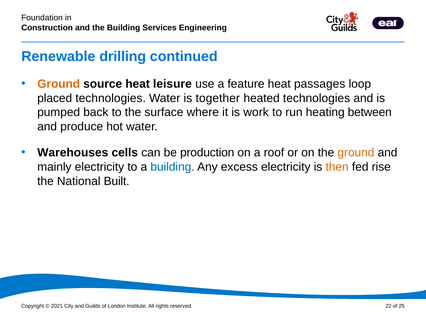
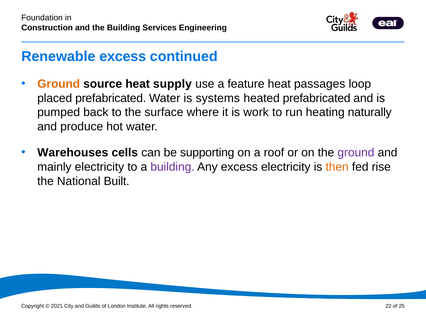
Renewable drilling: drilling -> excess
leisure: leisure -> supply
placed technologies: technologies -> prefabricated
together: together -> systems
heated technologies: technologies -> prefabricated
between: between -> naturally
production: production -> supporting
ground at (356, 152) colour: orange -> purple
building at (173, 167) colour: blue -> purple
